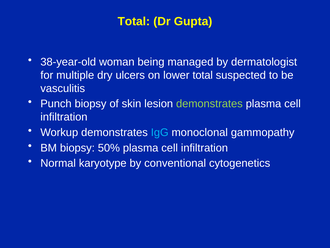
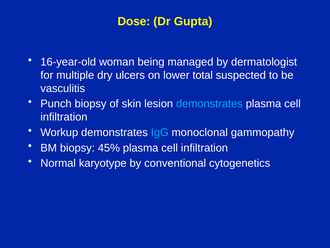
Total at (134, 21): Total -> Dose
38-year-old: 38-year-old -> 16-year-old
demonstrates at (209, 104) colour: light green -> light blue
50%: 50% -> 45%
